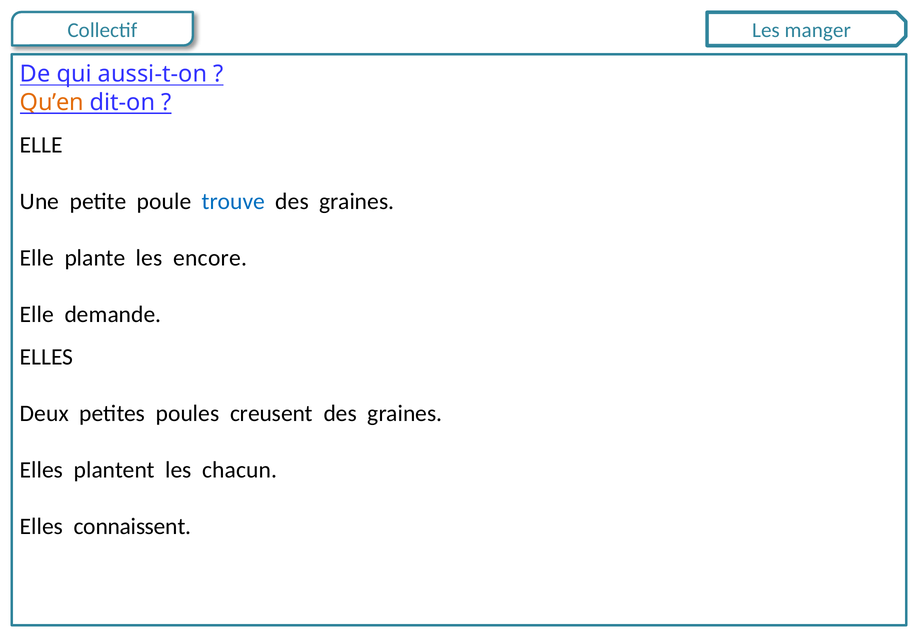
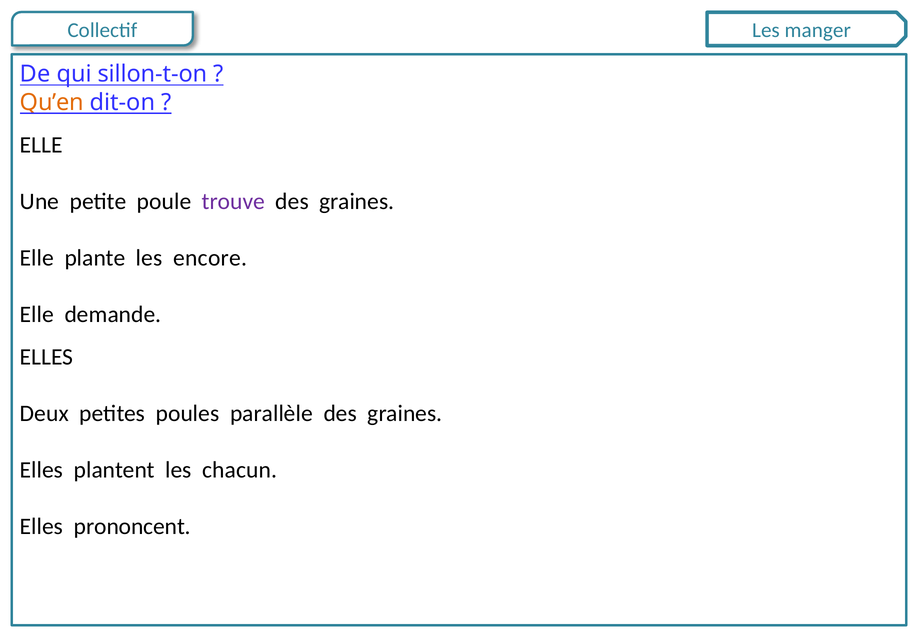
aussi-t-on: aussi-t-on -> sillon-t-on
trouve colour: blue -> purple
creusent: creusent -> parallèle
connaissent: connaissent -> prononcent
